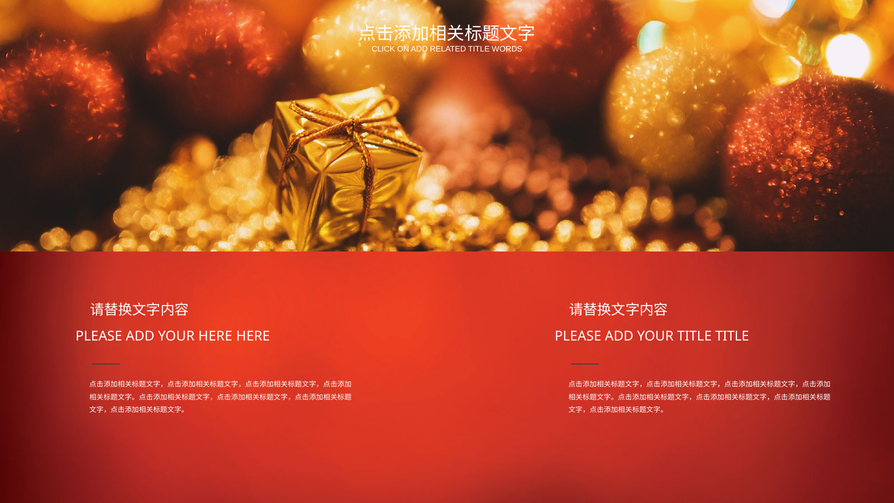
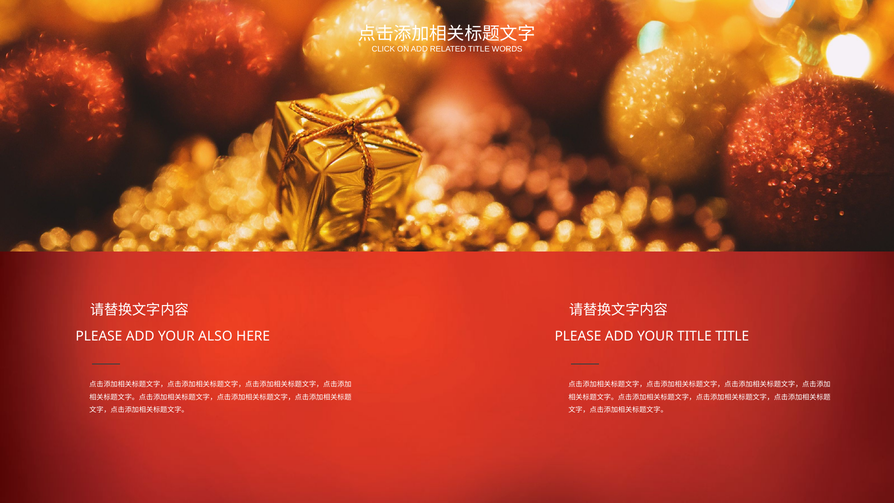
YOUR HERE: HERE -> ALSO
